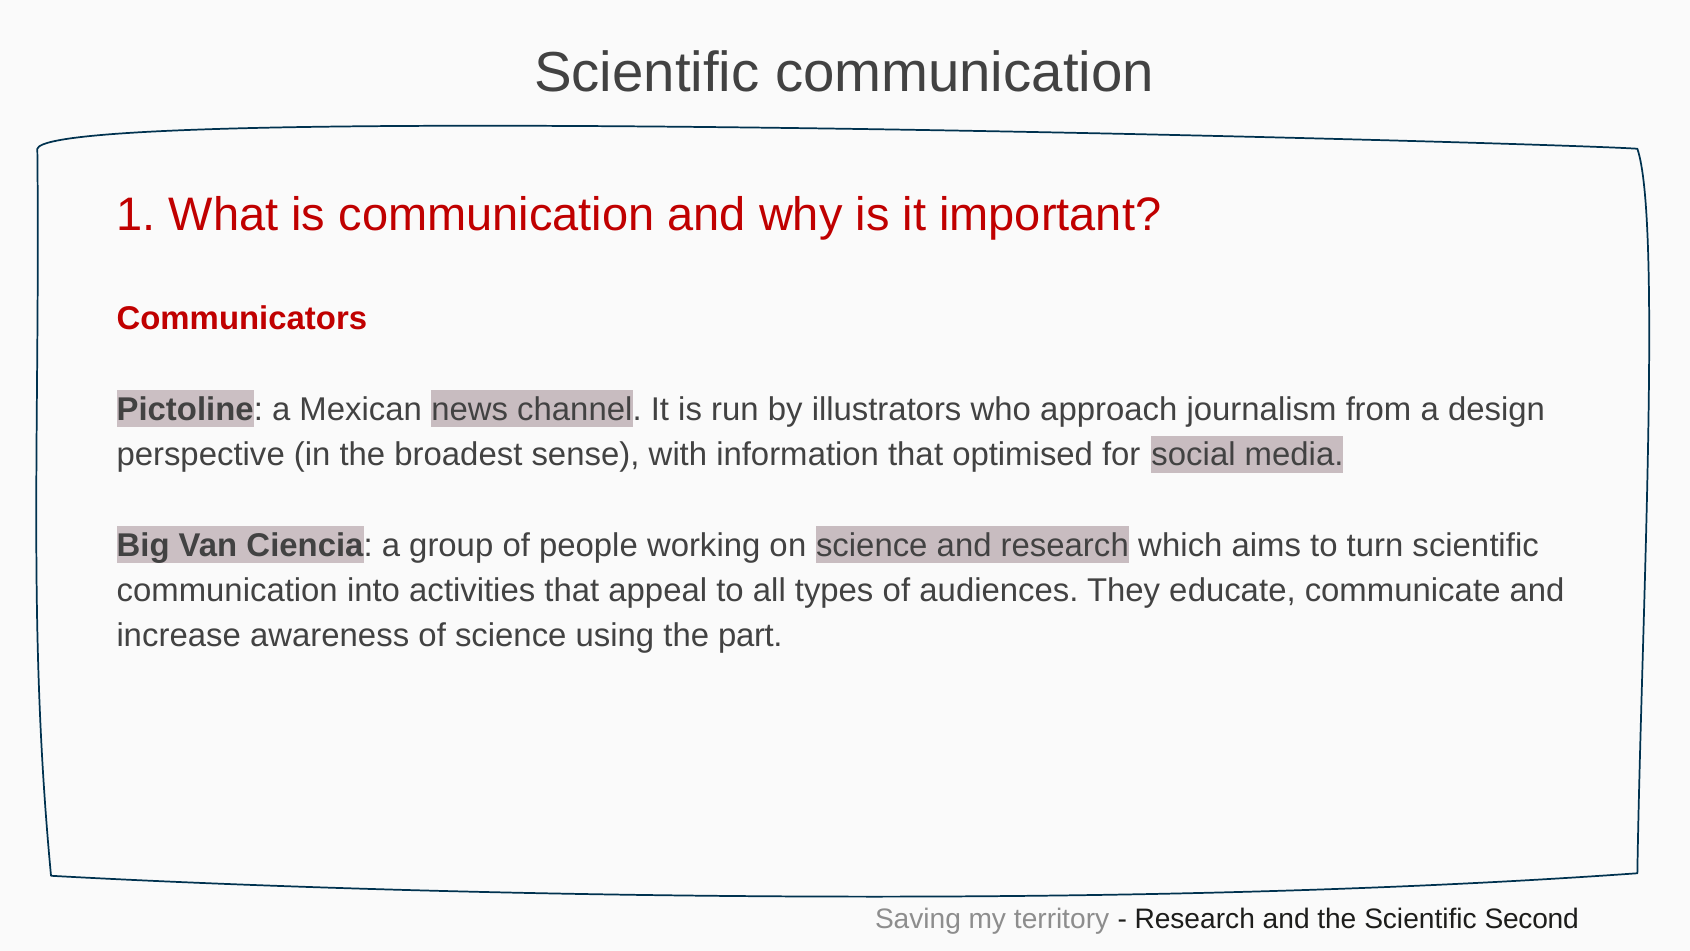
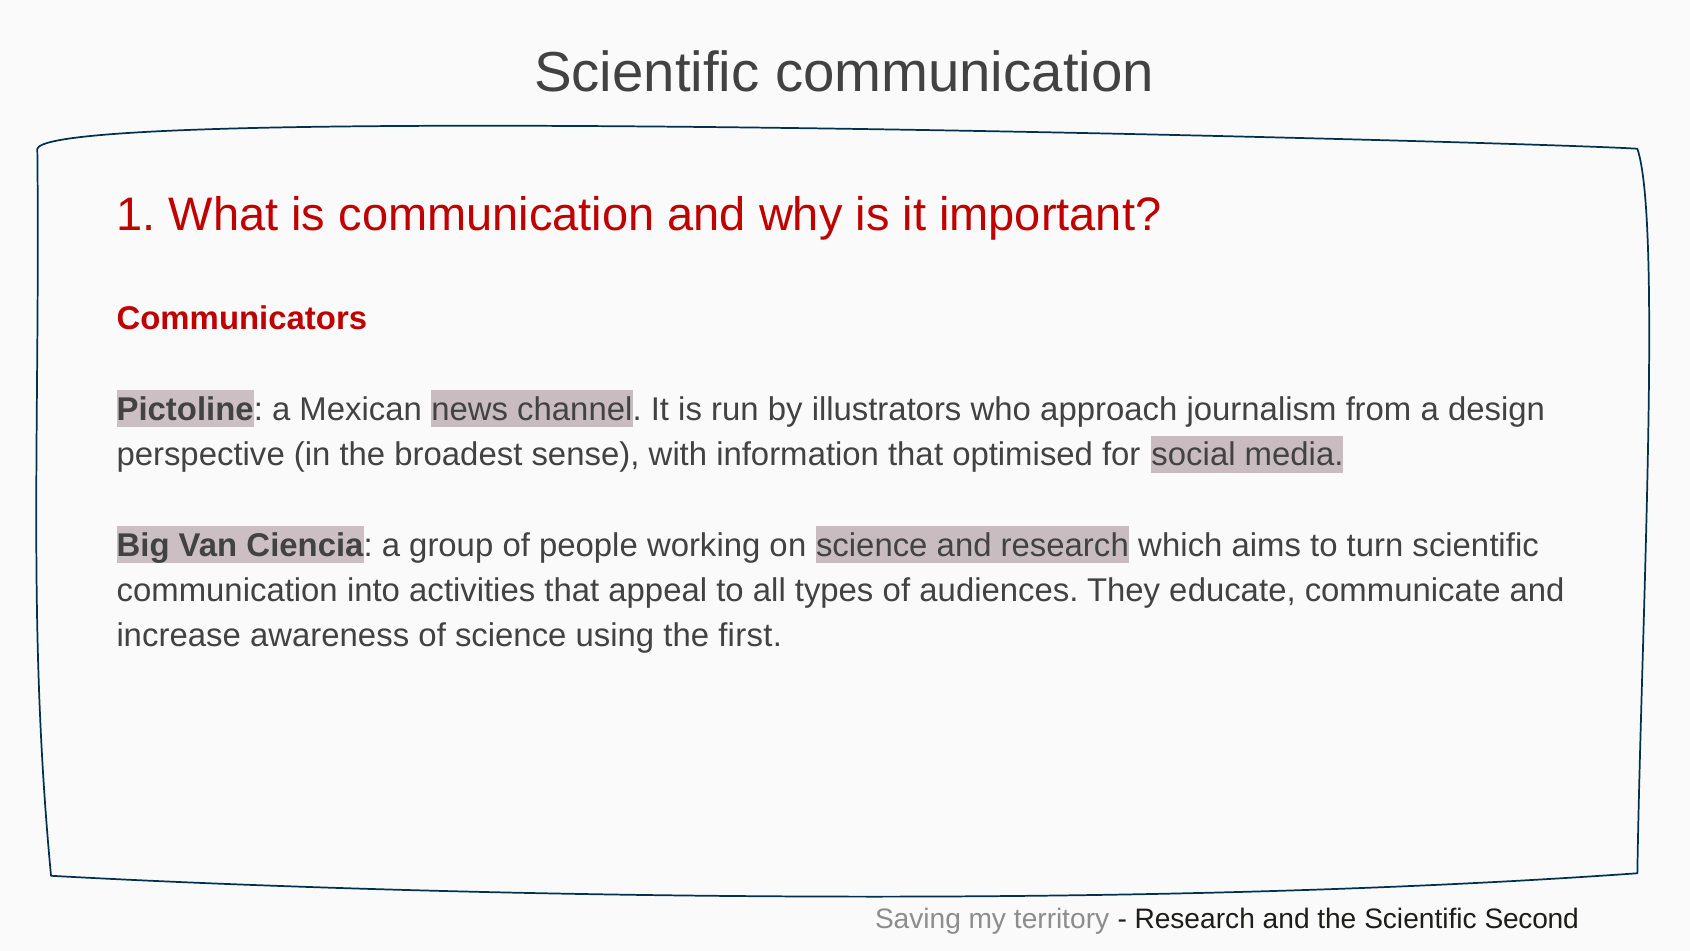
part: part -> first
